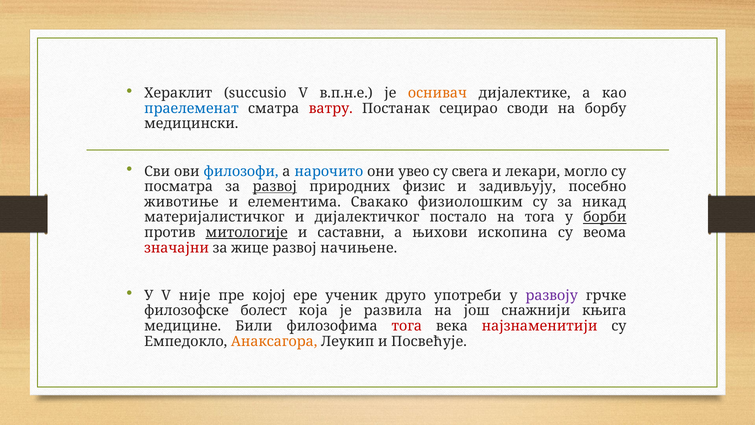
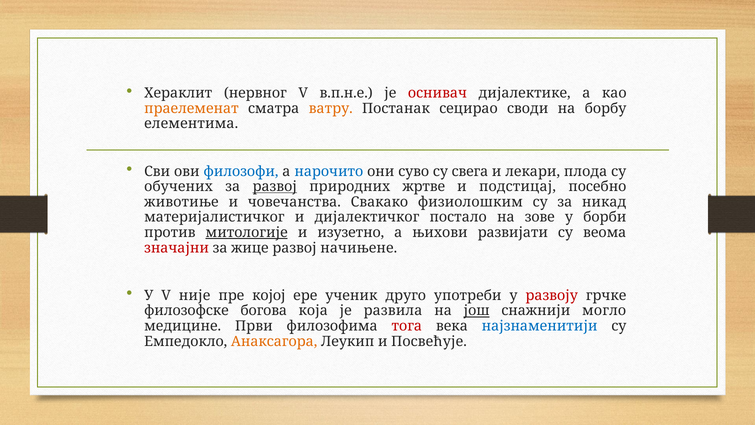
succusio: succusio -> нервног
оснивач colour: orange -> red
праелеменат colour: blue -> orange
ватру colour: red -> orange
медицински: медицински -> елементима
увео: увео -> суво
могло: могло -> плода
посматра: посматра -> обучених
физис: физис -> жртве
задивљују: задивљују -> подстицај
елементима: елементима -> човечанства
на тога: тога -> зове
борби underline: present -> none
саставни: саставни -> изузетно
ископина: ископина -> развијати
развоју colour: purple -> red
болест: болест -> богова
још underline: none -> present
књига: књига -> могло
Били: Били -> Први
најзнаменитији colour: red -> blue
